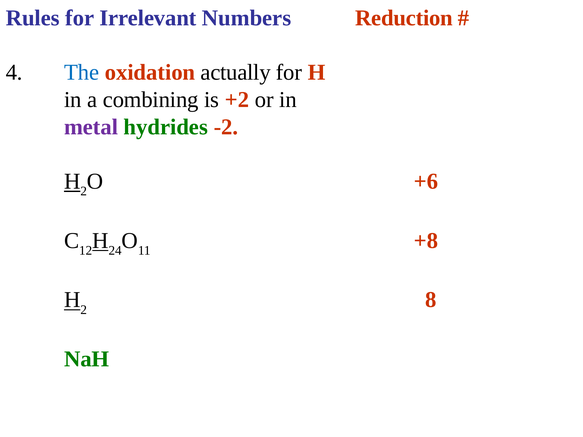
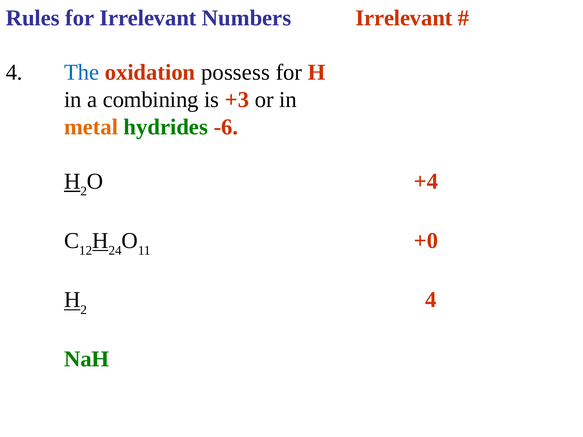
Numbers Reduction: Reduction -> Irrelevant
actually: actually -> possess
+2: +2 -> +3
metal colour: purple -> orange
-2: -2 -> -6
+6: +6 -> +4
+8: +8 -> +0
8 at (431, 300): 8 -> 4
